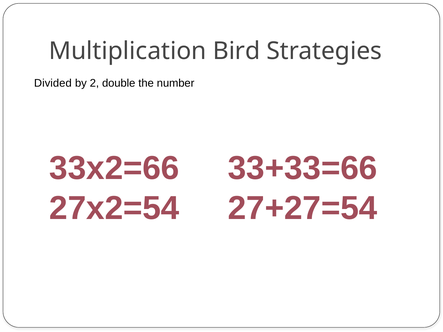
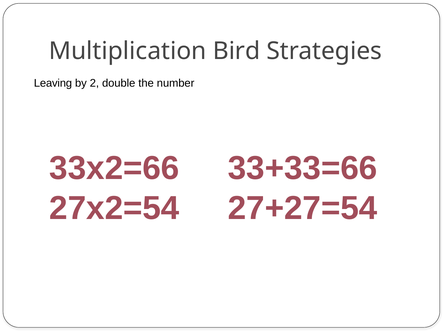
Divided: Divided -> Leaving
